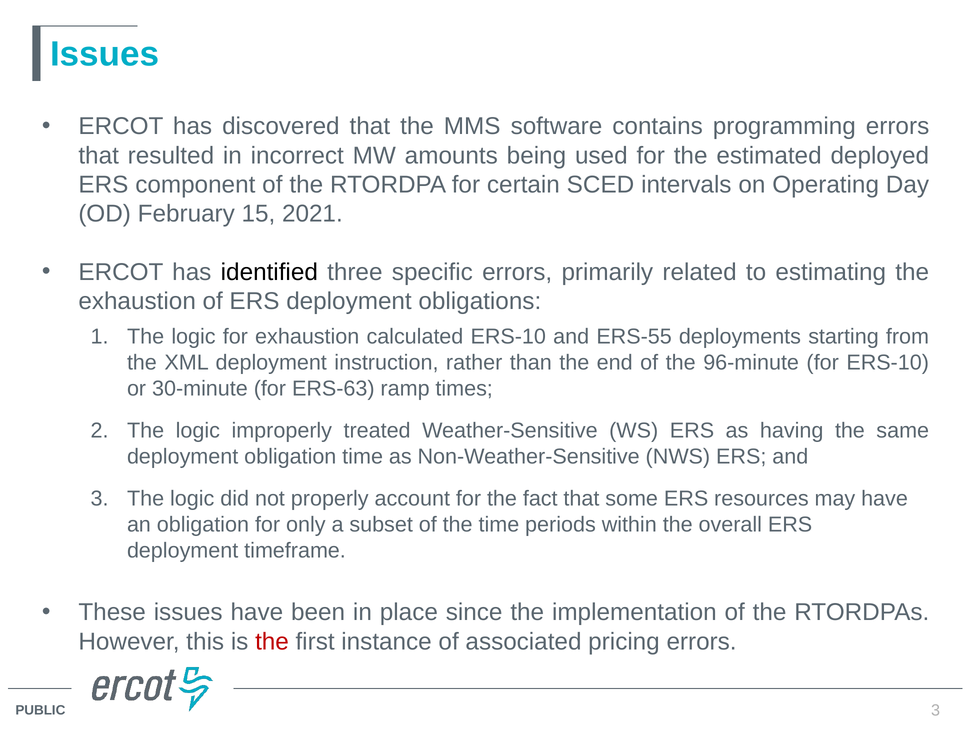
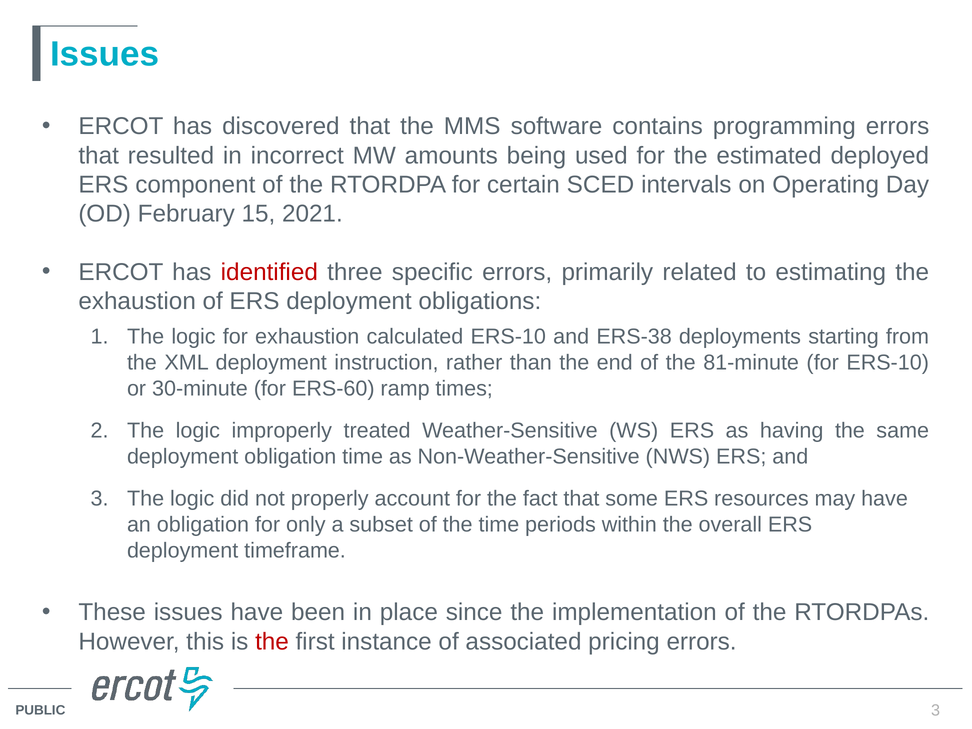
identified colour: black -> red
ERS-55: ERS-55 -> ERS-38
96-minute: 96-minute -> 81-minute
ERS-63: ERS-63 -> ERS-60
